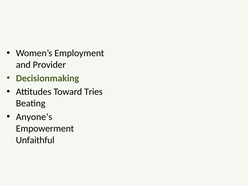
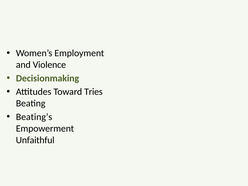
Provider: Provider -> Violence
Anyone’s: Anyone’s -> Beating’s
